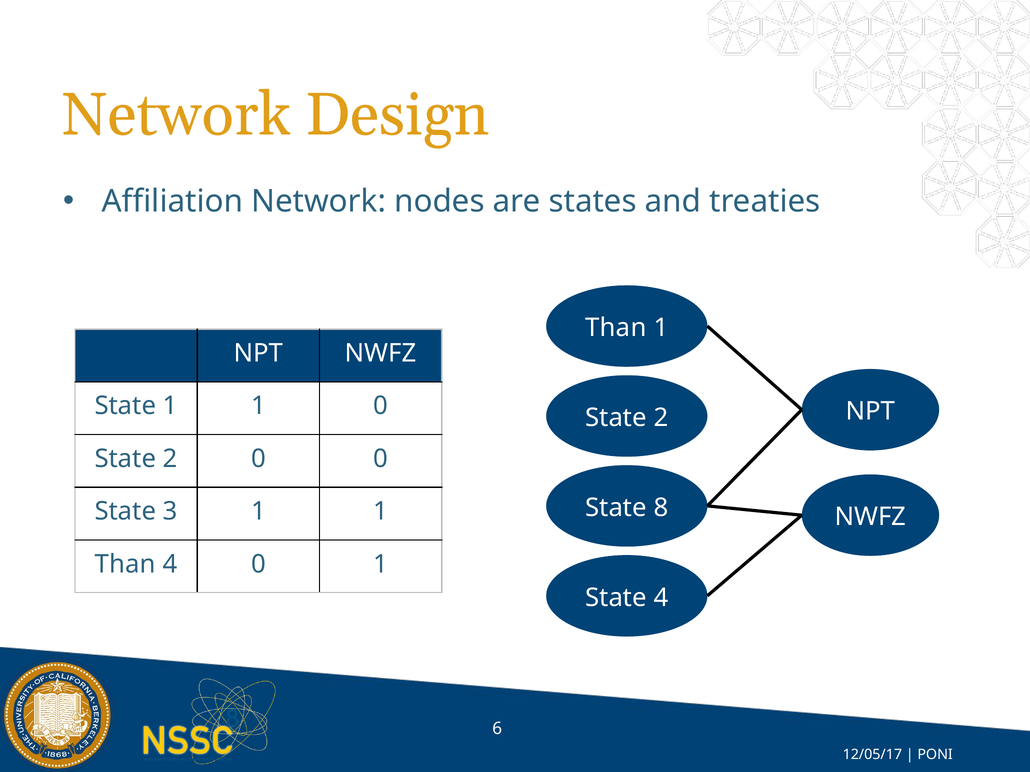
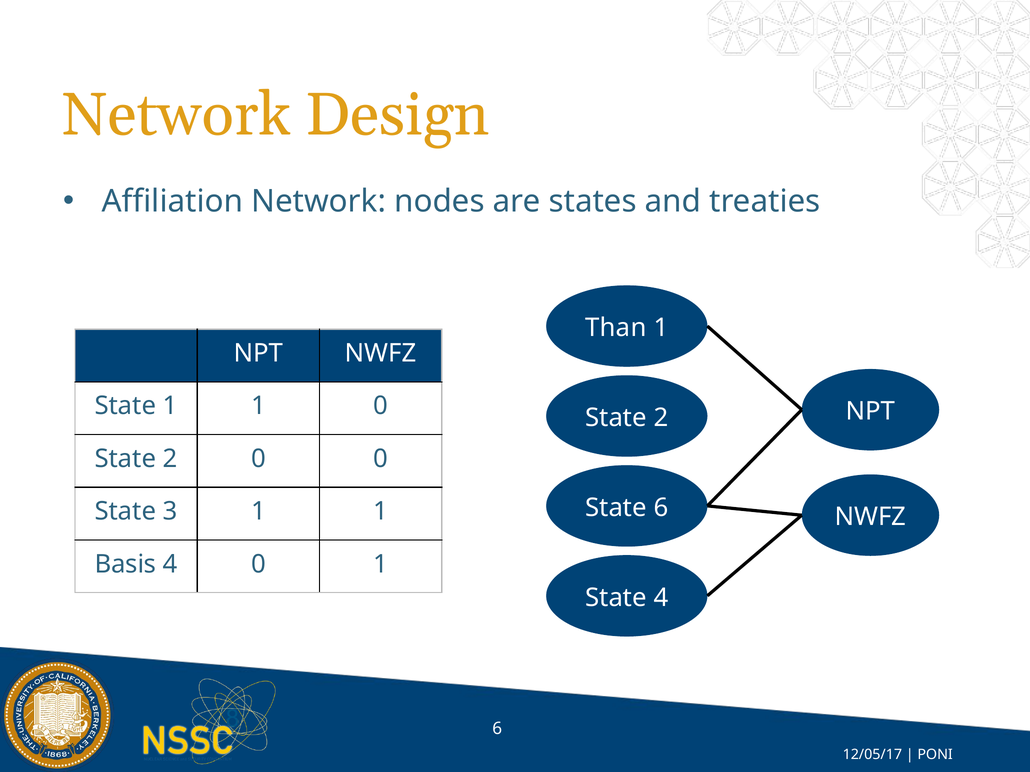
State 8: 8 -> 6
Than at (125, 564): Than -> Basis
